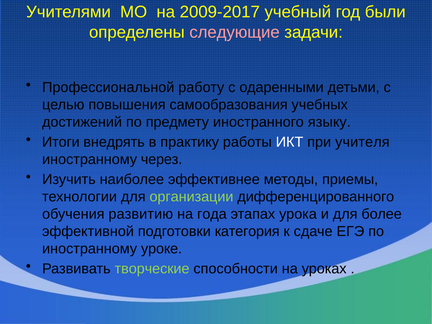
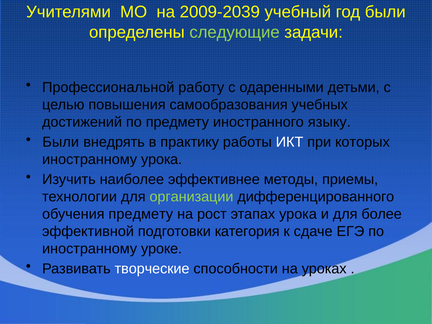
2009-2017: 2009-2017 -> 2009-2039
следующие colour: pink -> light green
Итоги at (61, 142): Итоги -> Были
учителя: учителя -> которых
иностранному через: через -> урока
обучения развитию: развитию -> предмету
года: года -> рост
творческие colour: light green -> white
